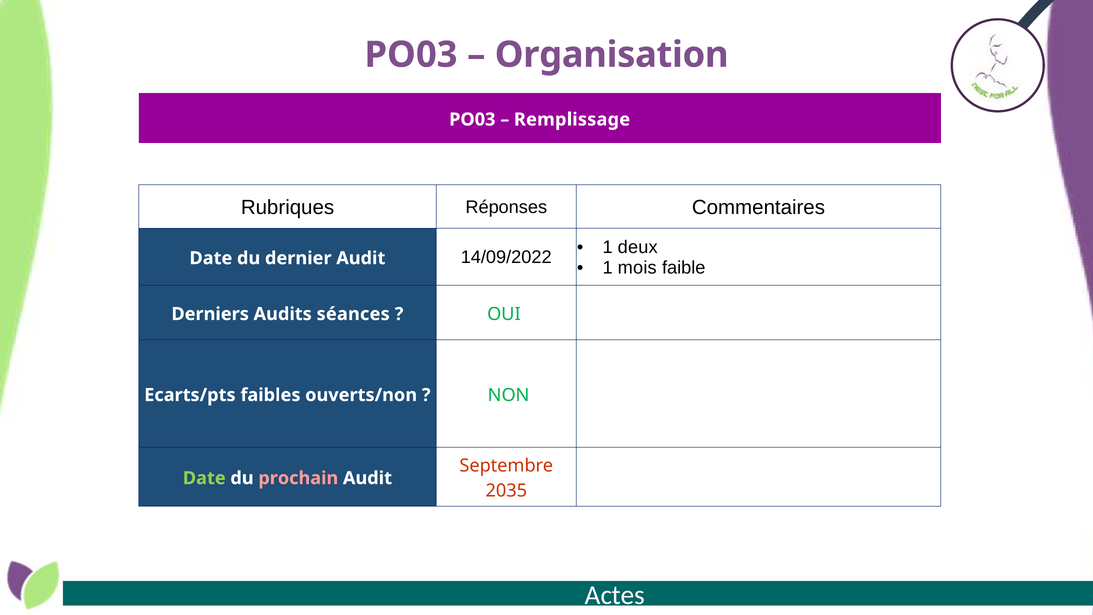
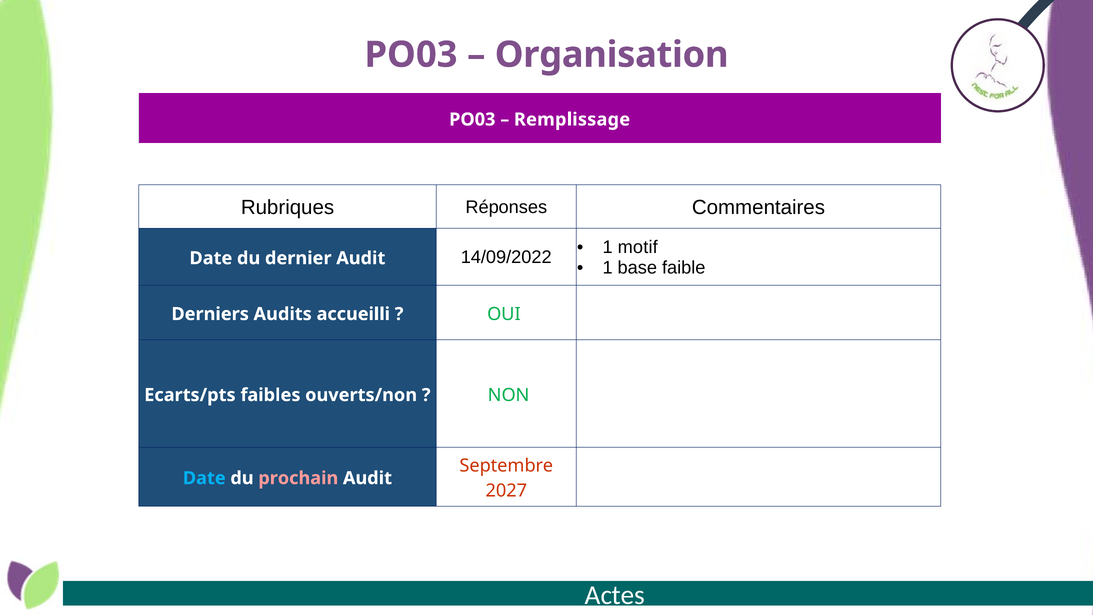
deux: deux -> motif
mois: mois -> base
séances: séances -> accueilli
Date at (204, 478) colour: light green -> light blue
2035: 2035 -> 2027
